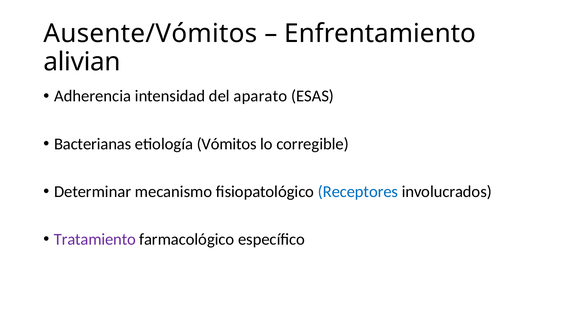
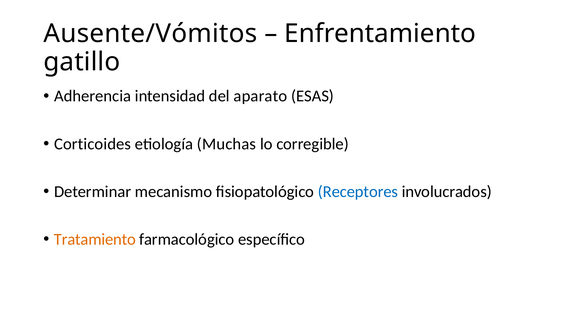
alivian: alivian -> gatillo
Bacterianas: Bacterianas -> Corticoides
Vómitos: Vómitos -> Muchas
Tratamiento colour: purple -> orange
